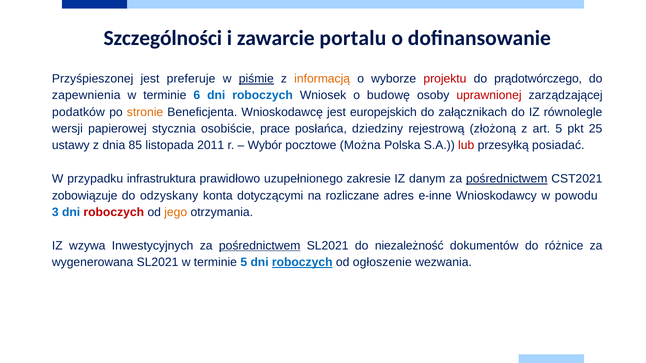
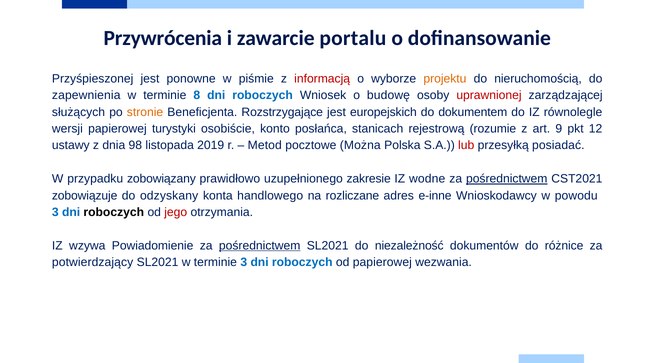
Szczególności: Szczególności -> Przywrócenia
preferuje: preferuje -> ponowne
piśmie underline: present -> none
informacją colour: orange -> red
projektu colour: red -> orange
prądotwórczego: prądotwórczego -> nieruchomością
6: 6 -> 8
podatków: podatków -> służących
Wnioskodawcę: Wnioskodawcę -> Rozstrzygające
załącznikach: załącznikach -> dokumentem
stycznia: stycznia -> turystyki
prace: prace -> konto
dziedziny: dziedziny -> stanicach
złożoną: złożoną -> rozumie
art 5: 5 -> 9
25: 25 -> 12
85: 85 -> 98
2011: 2011 -> 2019
Wybór: Wybór -> Metod
infrastruktura: infrastruktura -> zobowiązany
danym: danym -> wodne
dotyczącymi: dotyczącymi -> handlowego
roboczych at (114, 212) colour: red -> black
jego colour: orange -> red
Inwestycyjnych: Inwestycyjnych -> Powiadomienie
wygenerowana: wygenerowana -> potwierdzający
terminie 5: 5 -> 3
roboczych at (302, 263) underline: present -> none
od ogłoszenie: ogłoszenie -> papierowej
